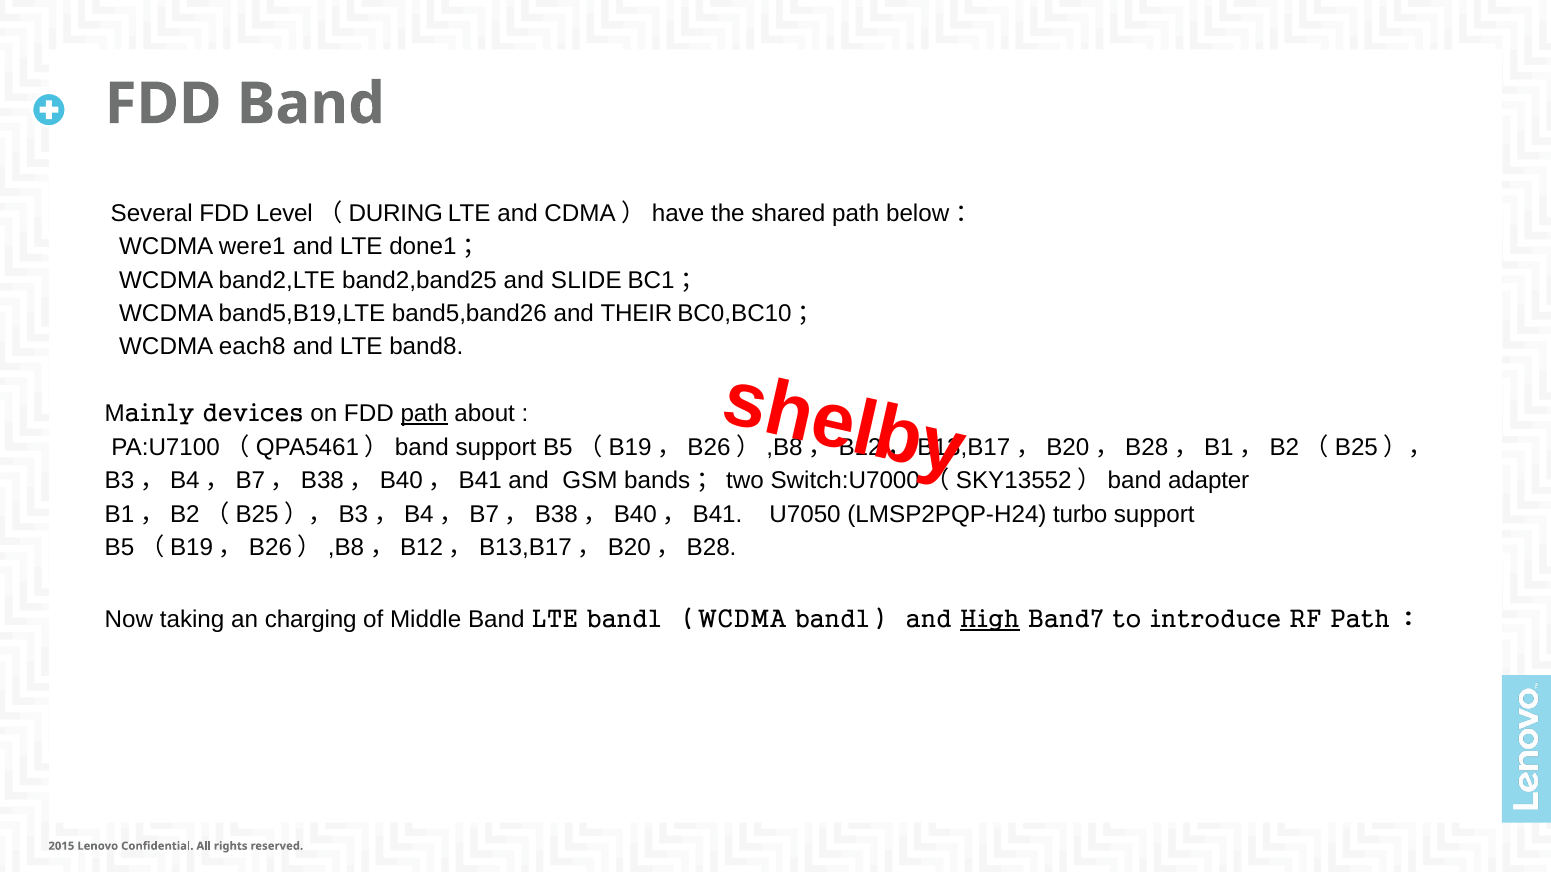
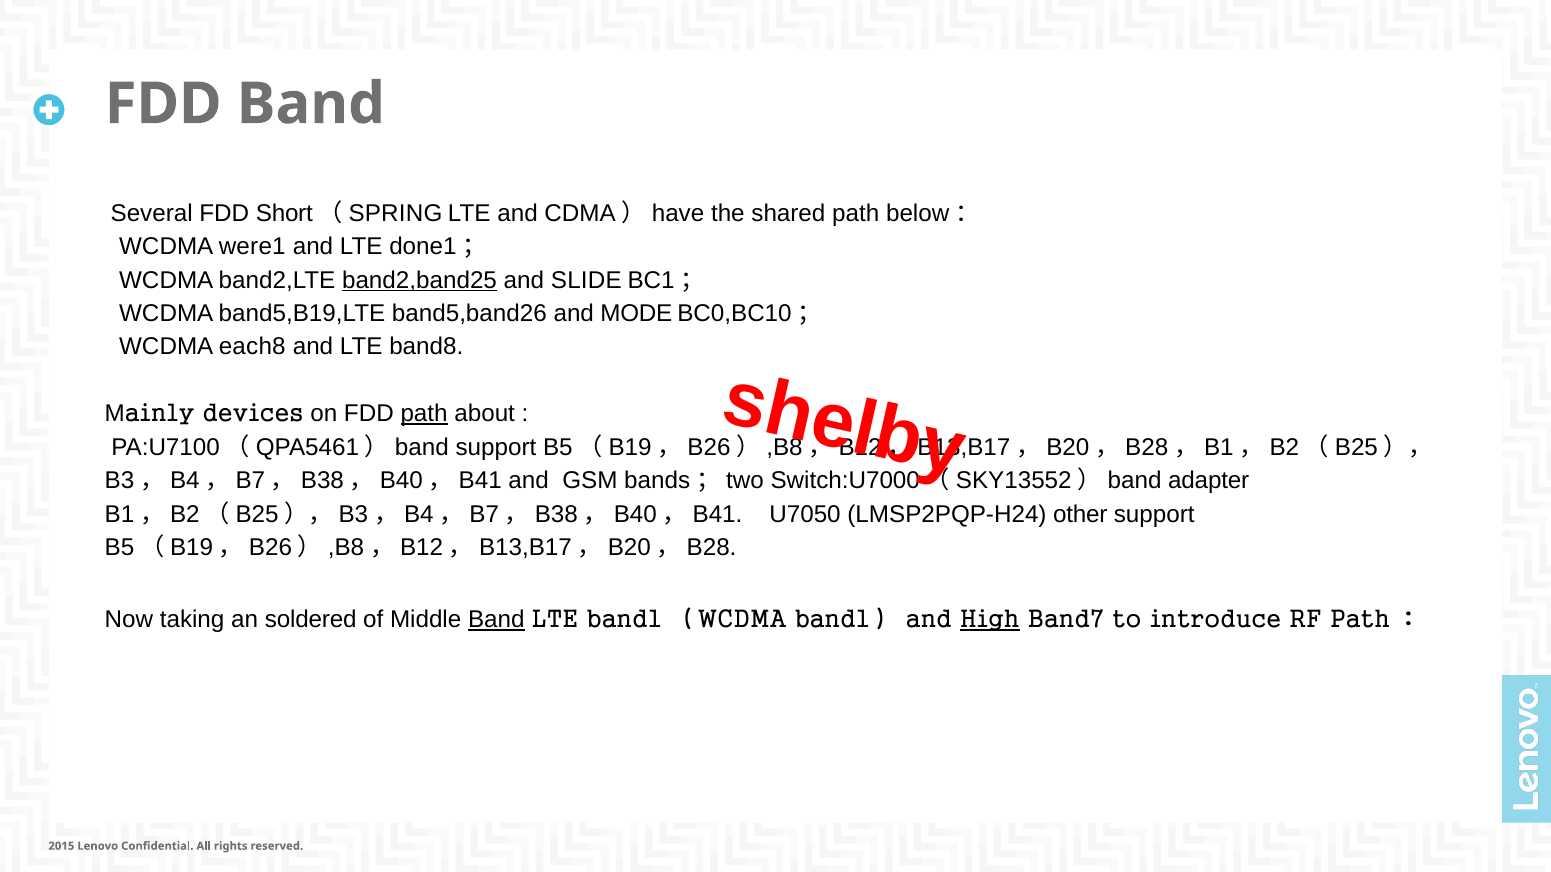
Level: Level -> Short
DURING: DURING -> SPRING
band2,band25 underline: none -> present
THEIR: THEIR -> MODE
turbo: turbo -> other
charging: charging -> soldered
Band at (496, 620) underline: none -> present
